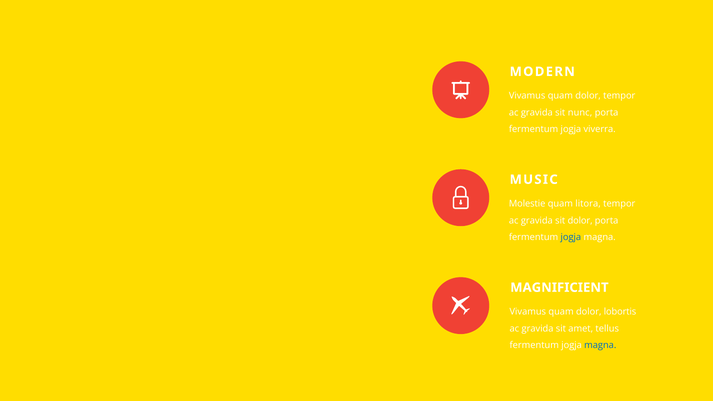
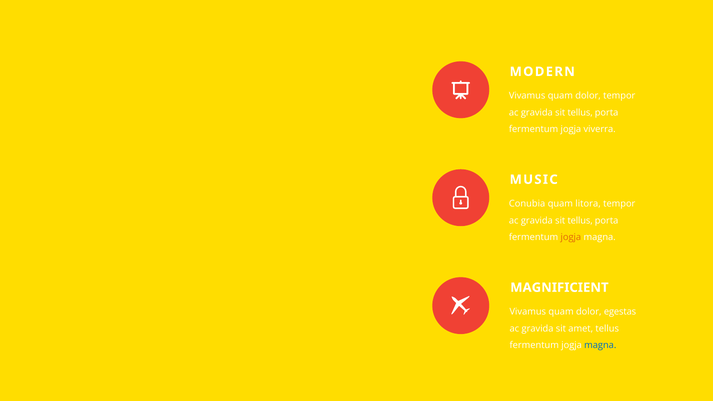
nunc at (580, 113): nunc -> tellus
Molestie: Molestie -> Conubia
dolor at (580, 221): dolor -> tellus
jogja at (571, 237) colour: blue -> orange
lobortis: lobortis -> egestas
